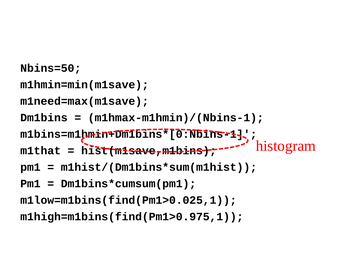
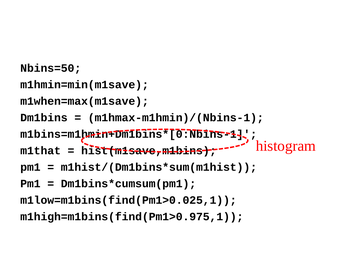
m1need=max(m1save: m1need=max(m1save -> m1when=max(m1save
